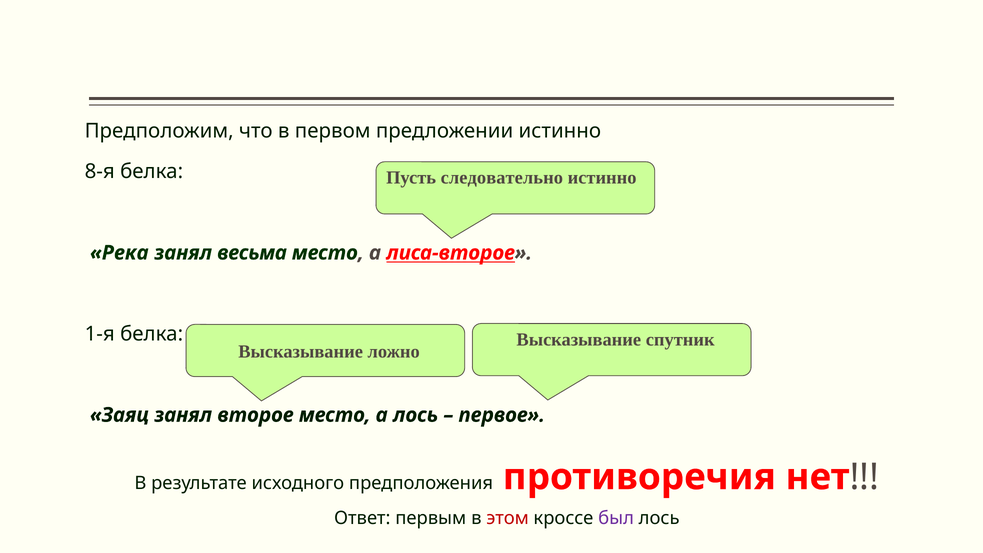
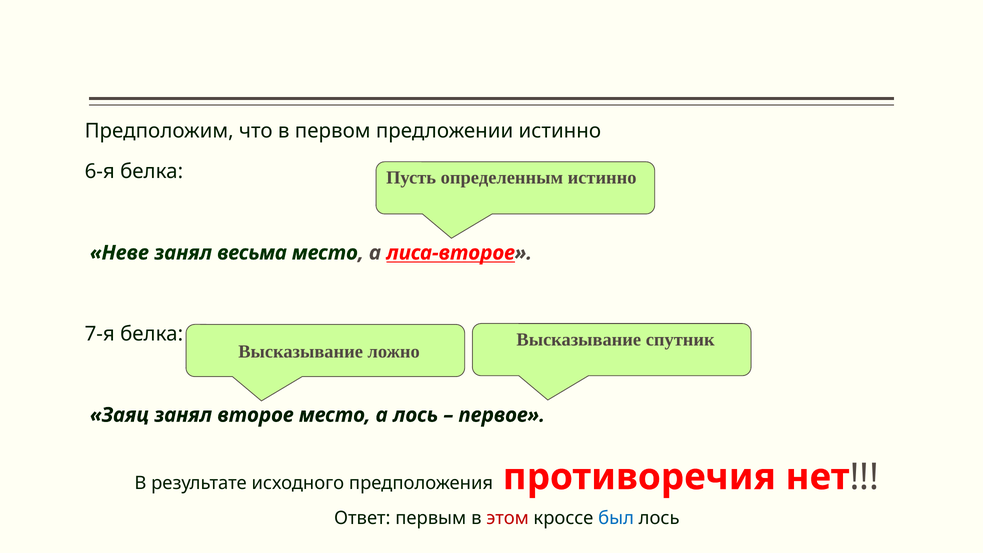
8-я: 8-я -> 6-я
следовательно: следовательно -> определенным
Река: Река -> Неве
1-я: 1-я -> 7-я
был colour: purple -> blue
